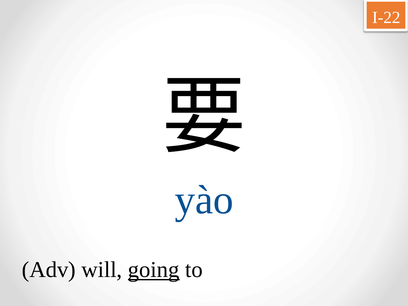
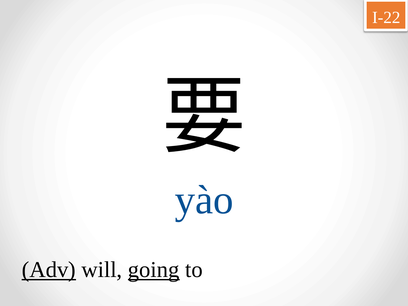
Adv underline: none -> present
